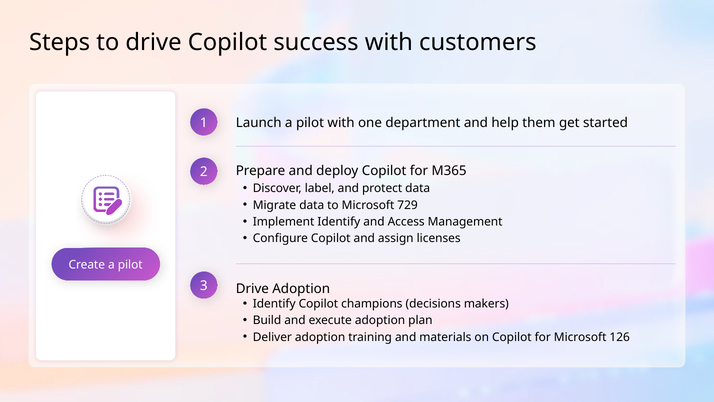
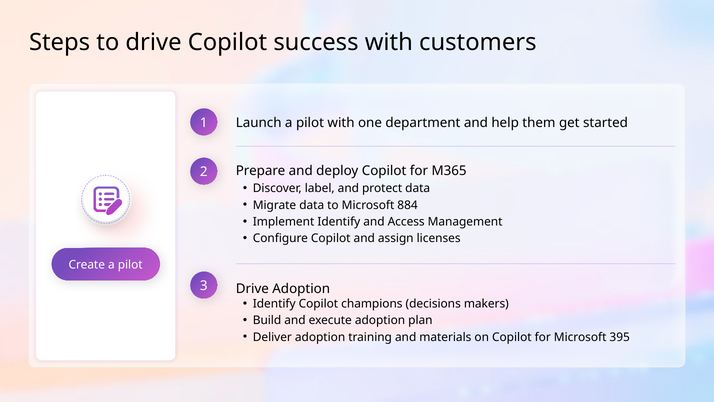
729: 729 -> 884
126: 126 -> 395
